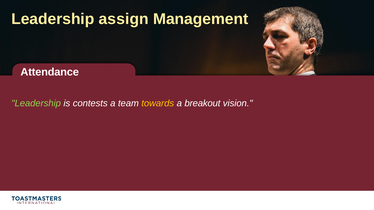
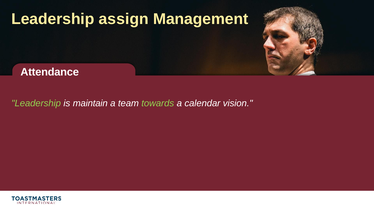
contests: contests -> maintain
towards colour: yellow -> light green
breakout: breakout -> calendar
